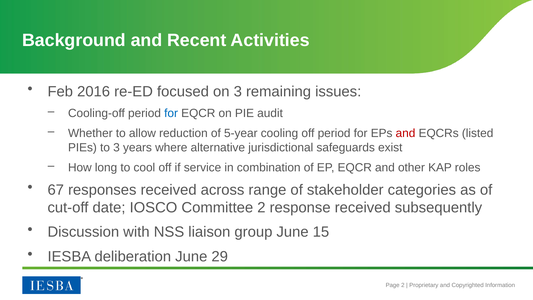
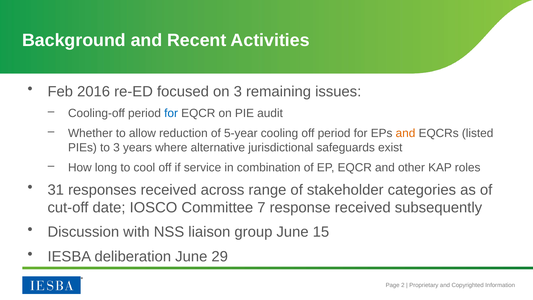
and at (405, 133) colour: red -> orange
67: 67 -> 31
Committee 2: 2 -> 7
